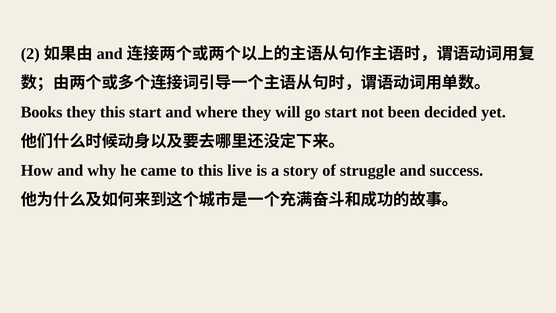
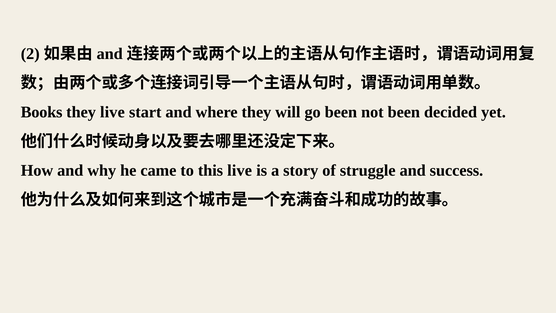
they this: this -> live
go start: start -> been
